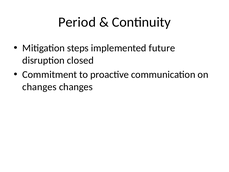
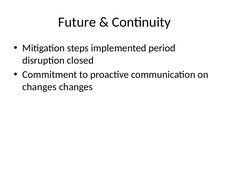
Period: Period -> Future
future: future -> period
